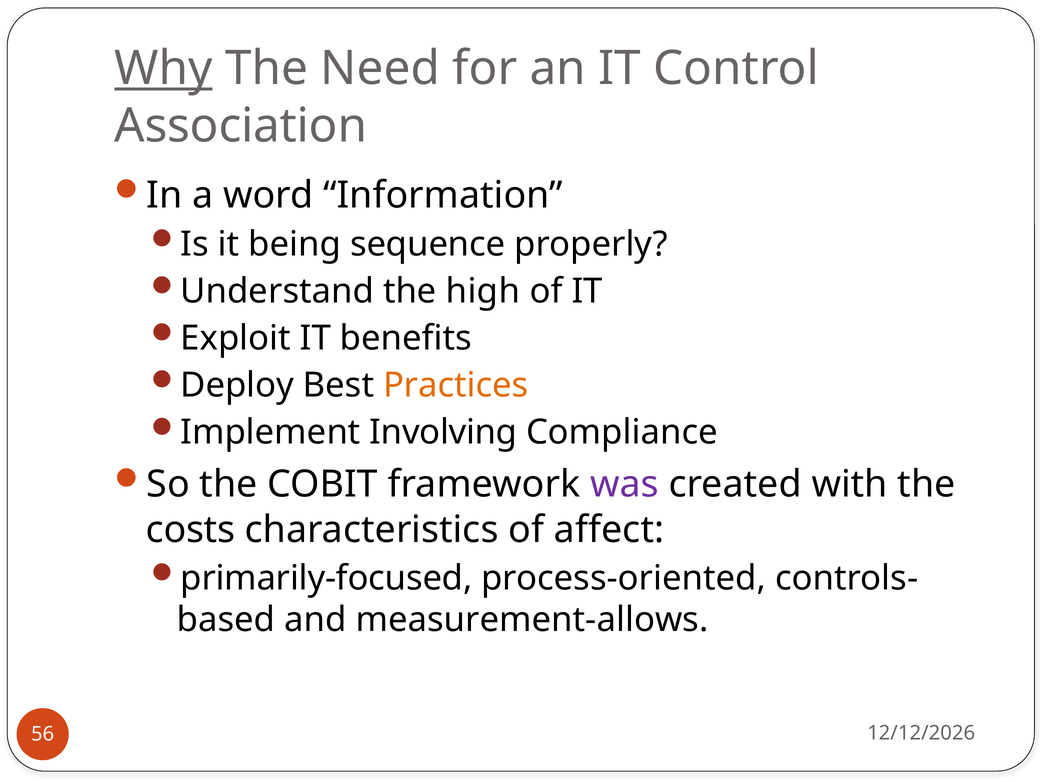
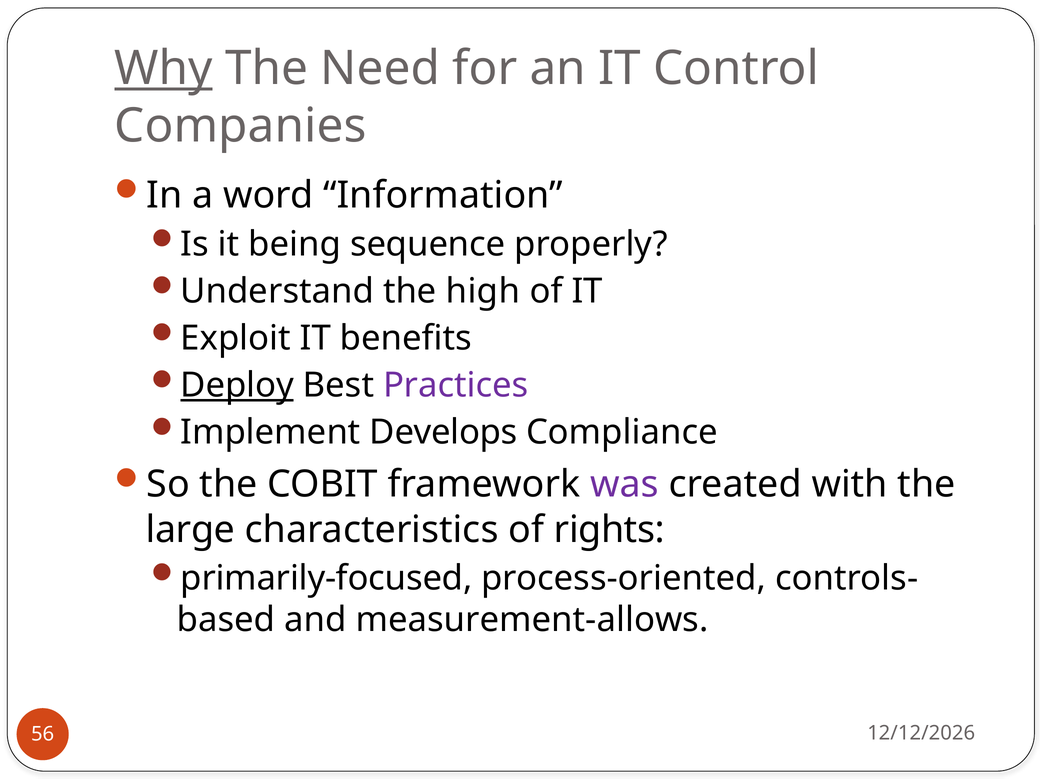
Association: Association -> Companies
Deploy underline: none -> present
Practices colour: orange -> purple
Involving: Involving -> Develops
costs: costs -> large
affect: affect -> rights
